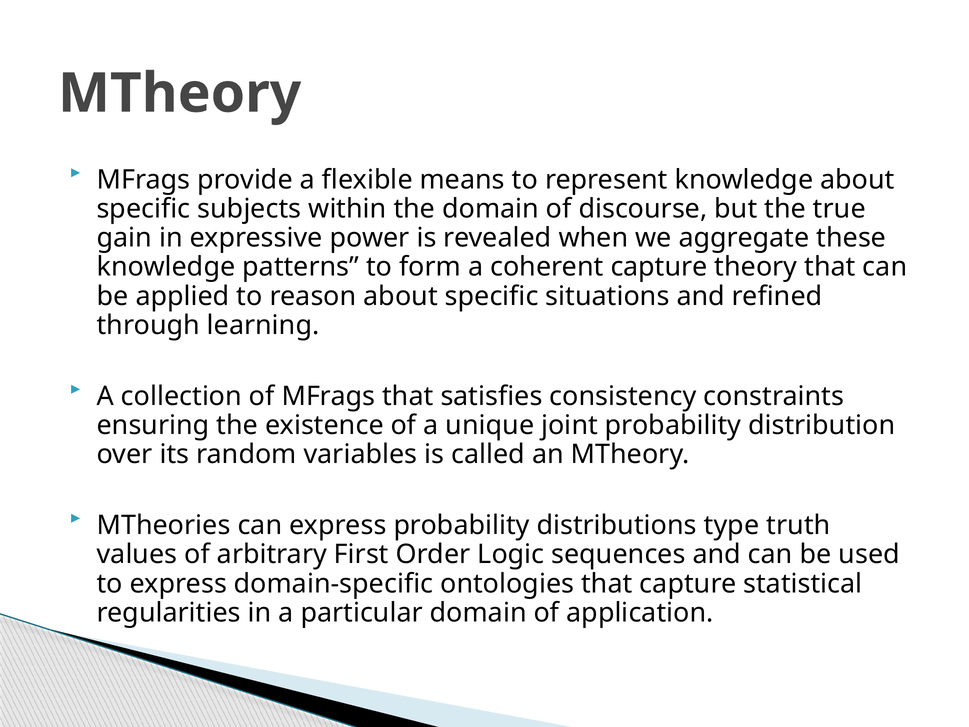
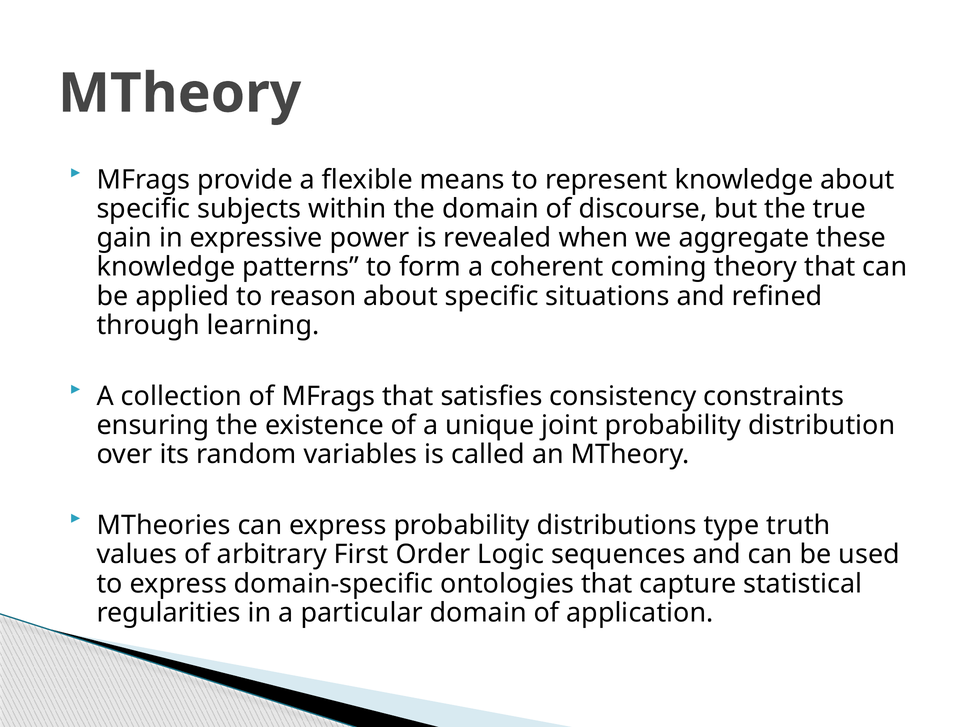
coherent capture: capture -> coming
